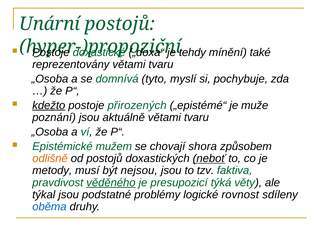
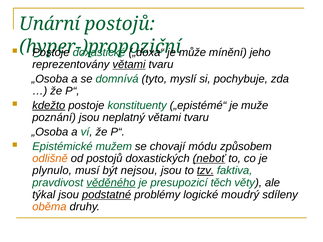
tehdy: tehdy -> může
také: také -> jeho
větami at (129, 65) underline: none -> present
přirozených: přirozených -> konstituenty
aktuálně: aktuálně -> neplatný
shora: shora -> módu
metody: metody -> plynulo
tzv underline: none -> present
týká: týká -> těch
podstatné underline: none -> present
rovnost: rovnost -> moudrý
oběma colour: blue -> orange
